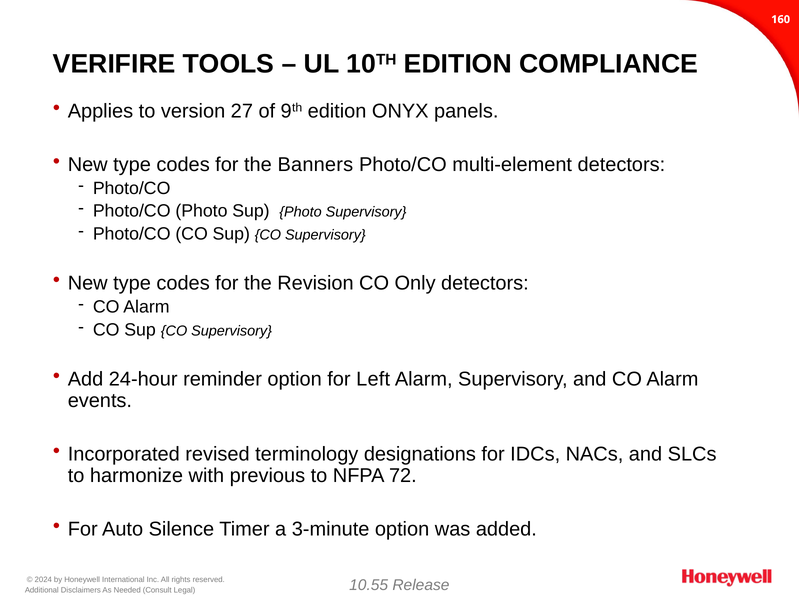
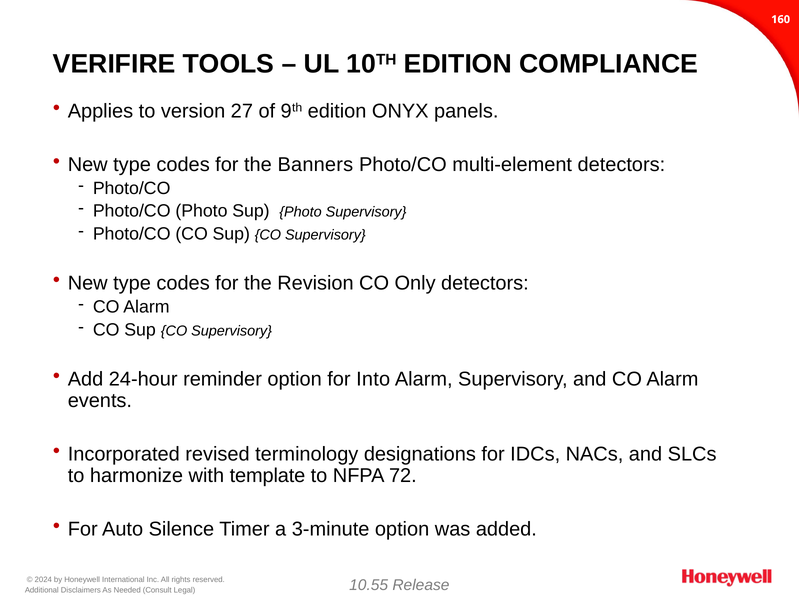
Left: Left -> Into
previous: previous -> template
